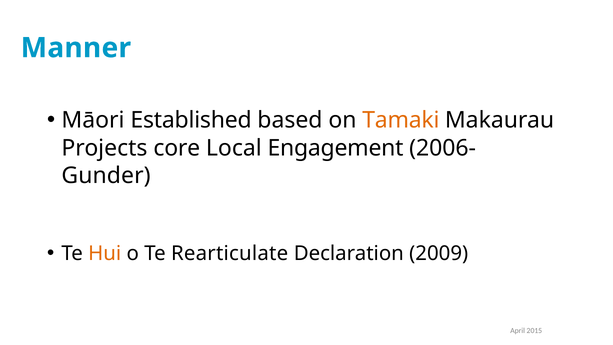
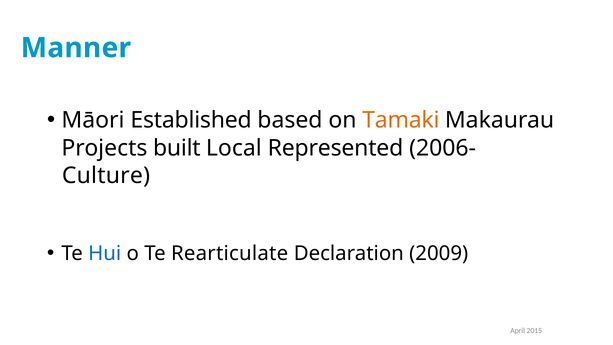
core: core -> built
Engagement: Engagement -> Represented
Gunder: Gunder -> Culture
Hui colour: orange -> blue
